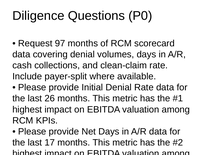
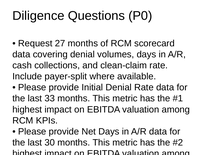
97: 97 -> 27
26: 26 -> 33
17: 17 -> 30
